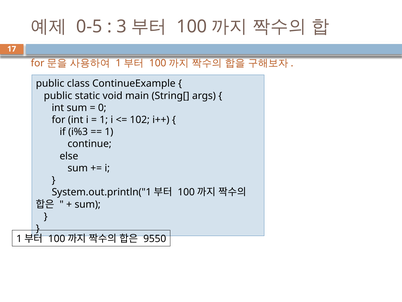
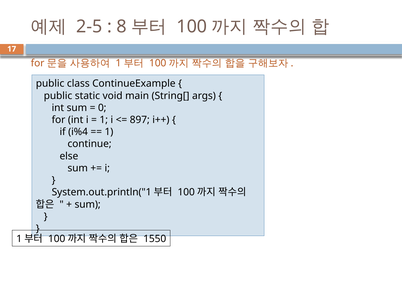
0-5: 0-5 -> 2-5
3: 3 -> 8
102: 102 -> 897
i%3: i%3 -> i%4
9550: 9550 -> 1550
